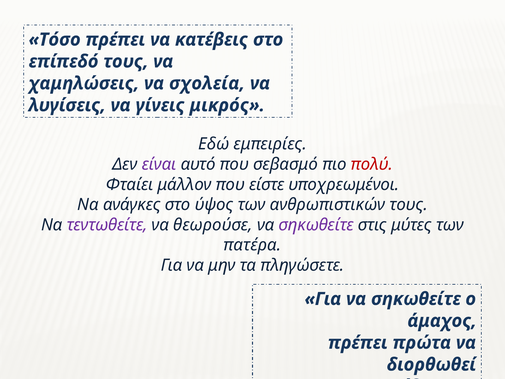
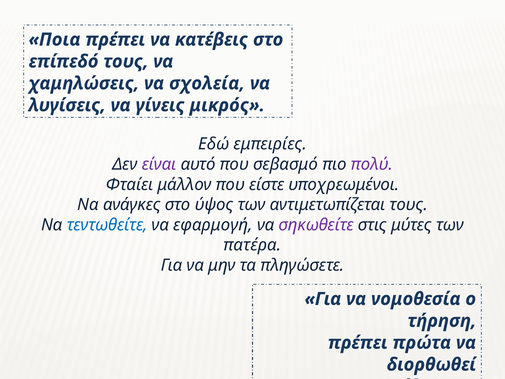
Τόσο: Τόσο -> Ποια
πολύ colour: red -> purple
ανθρωπιστικών: ανθρωπιστικών -> αντιμετωπίζεται
τεντωθείτε colour: purple -> blue
θεωρούσε: θεωρούσε -> εφαρμογή
Για να σηκωθείτε: σηκωθείτε -> νομοθεσία
άμαχος: άμαχος -> τήρηση
